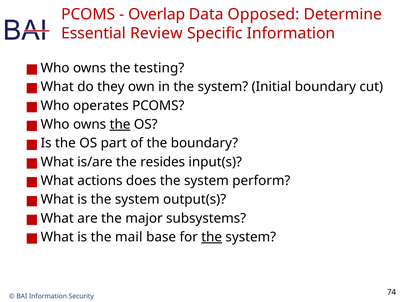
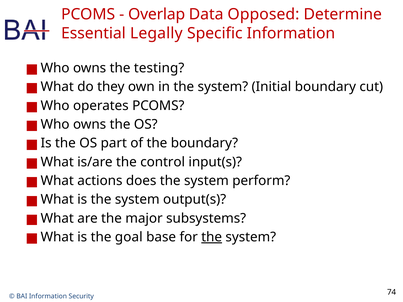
Review: Review -> Legally
the at (120, 125) underline: present -> none
resides: resides -> control
mail: mail -> goal
